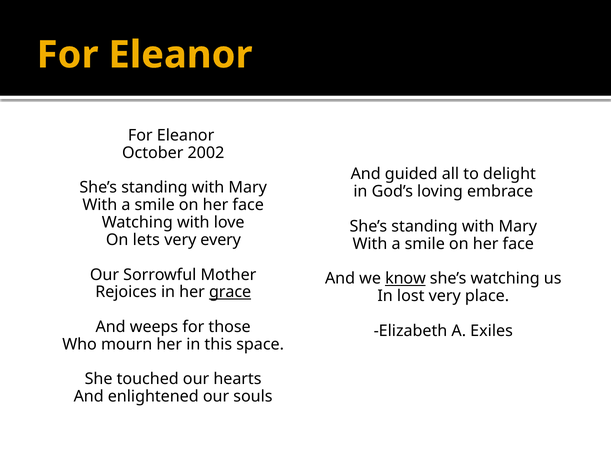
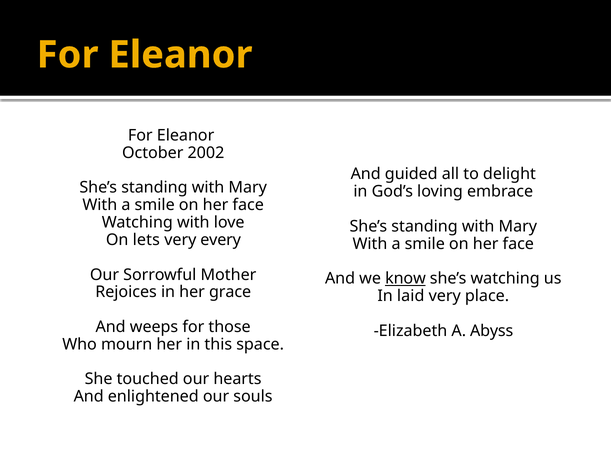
grace underline: present -> none
lost: lost -> laid
Exiles: Exiles -> Abyss
